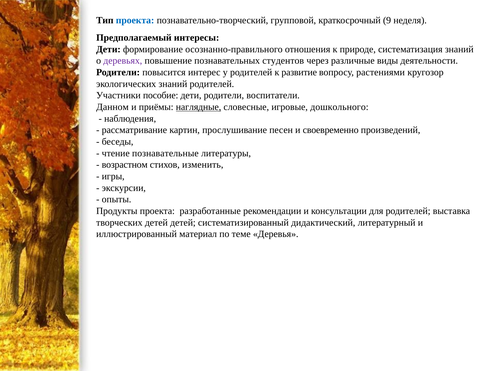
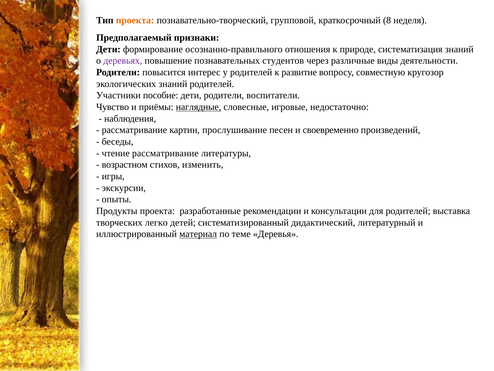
проекта at (135, 20) colour: blue -> orange
9: 9 -> 8
интересы: интересы -> признаки
растениями: растениями -> совместную
Данном: Данном -> Чувство
дошкольного: дошкольного -> недостаточно
чтение познавательные: познавательные -> рассматривание
творческих детей: детей -> легко
материал underline: none -> present
